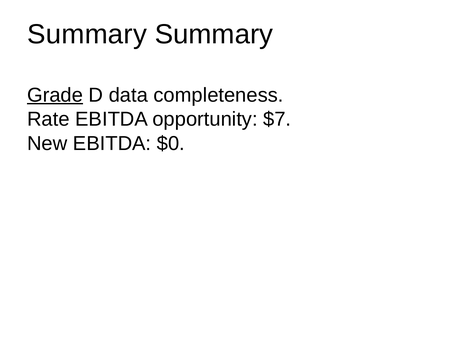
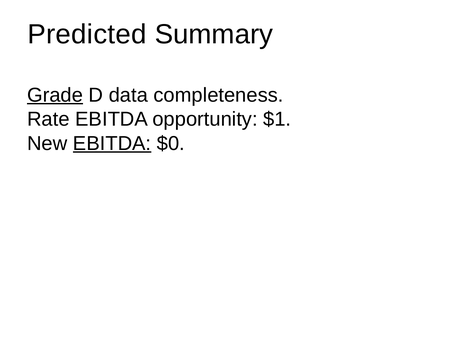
Summary at (87, 34): Summary -> Predicted
$7: $7 -> $1
EBITDA at (112, 143) underline: none -> present
